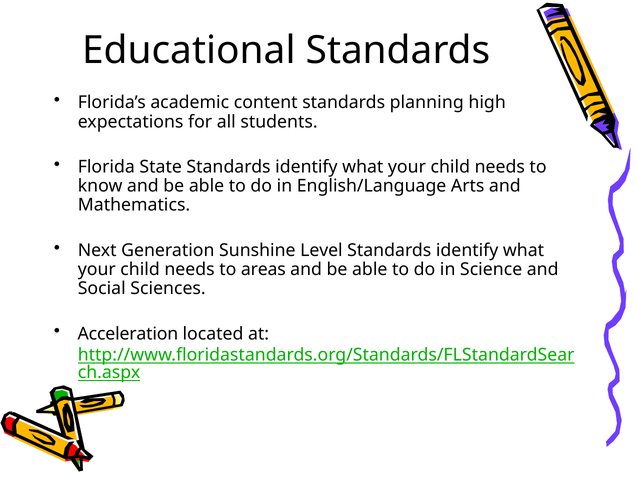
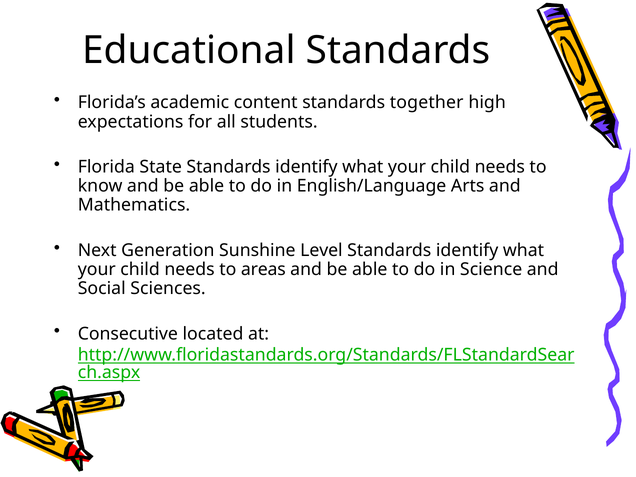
planning: planning -> together
Acceleration: Acceleration -> Consecutive
